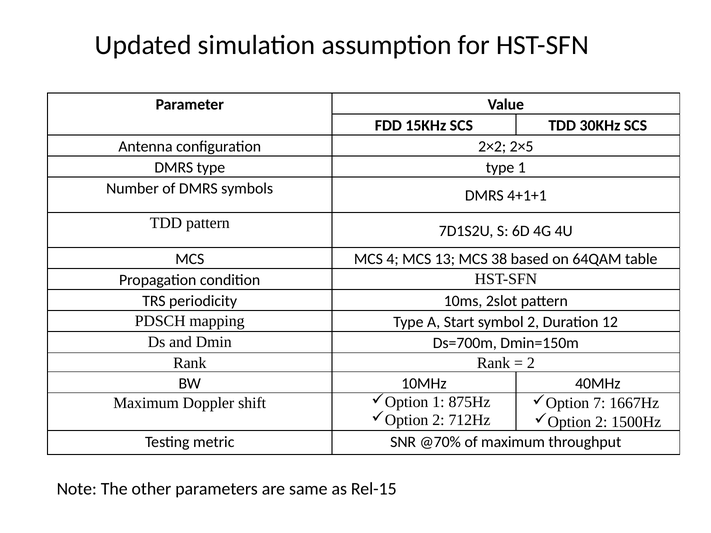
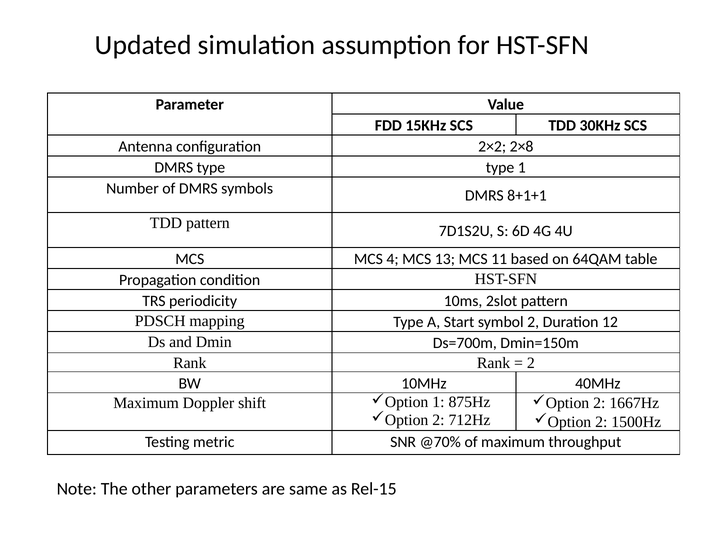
2×5: 2×5 -> 2×8
4+1+1: 4+1+1 -> 8+1+1
38: 38 -> 11
7 at (599, 403): 7 -> 2
